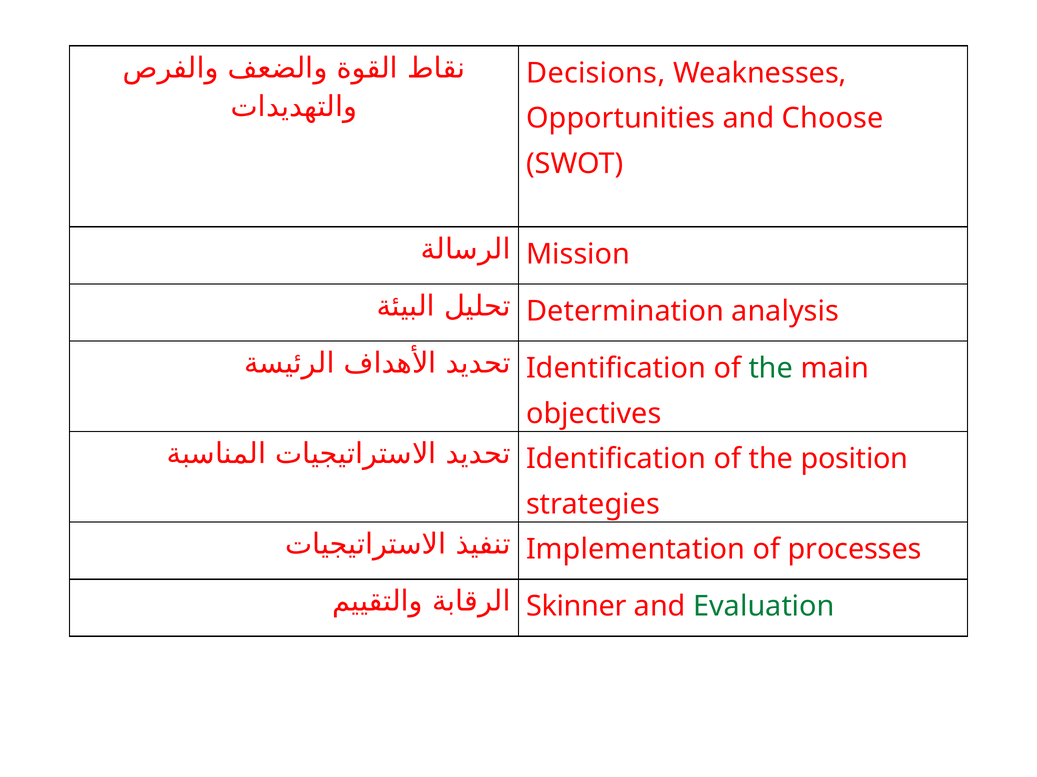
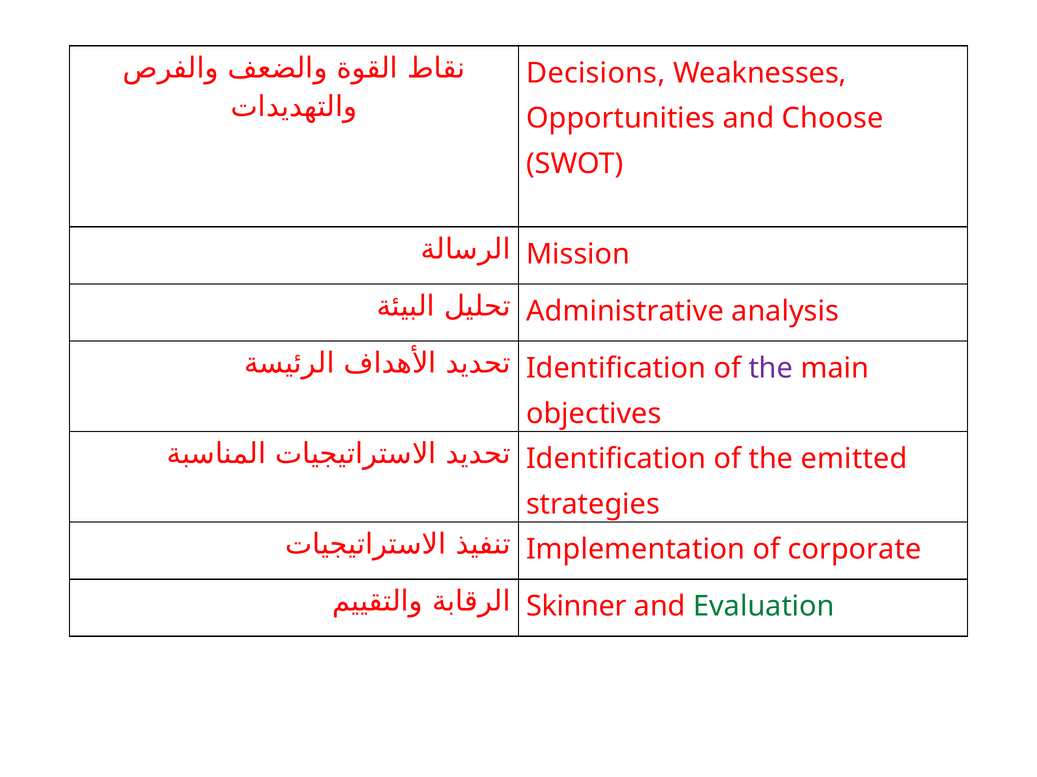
Determination: Determination -> Administrative
the at (771, 369) colour: green -> purple
position: position -> emitted
processes: processes -> corporate
